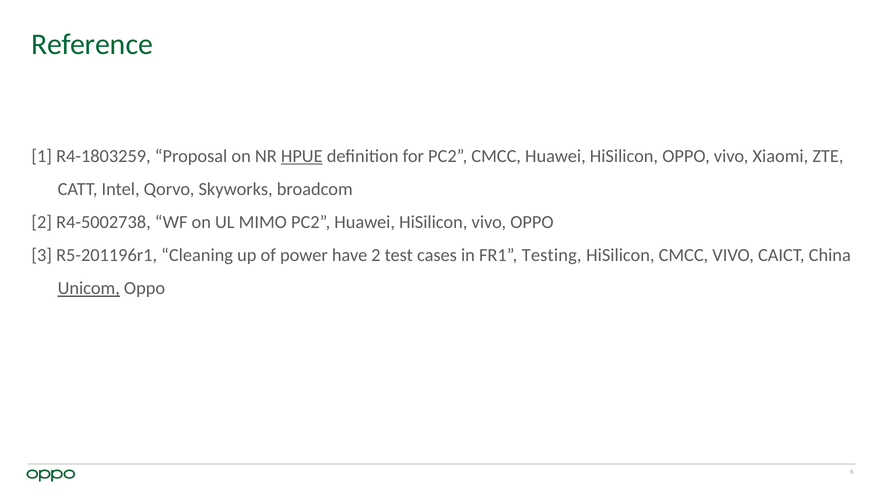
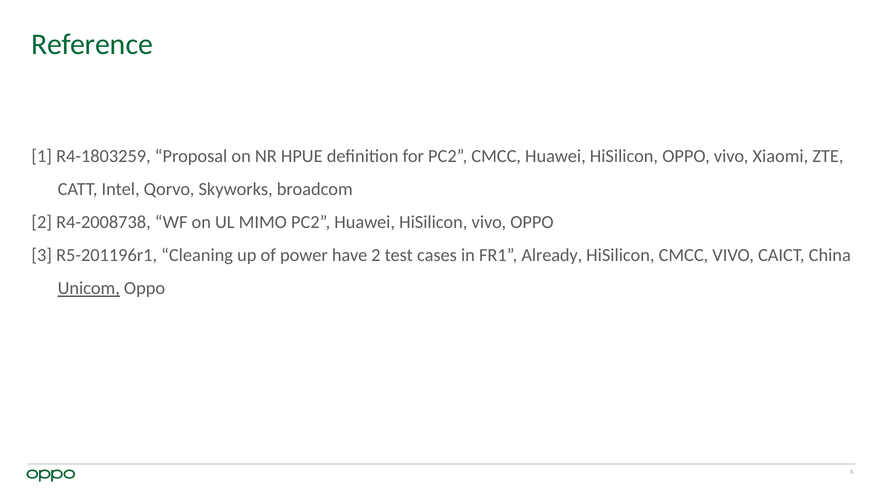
HPUE underline: present -> none
R4-5002738: R4-5002738 -> R4-2008738
Testing: Testing -> Already
